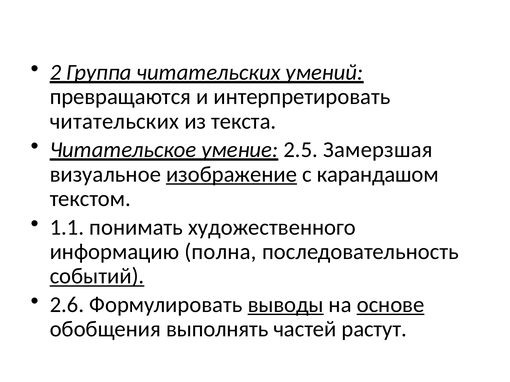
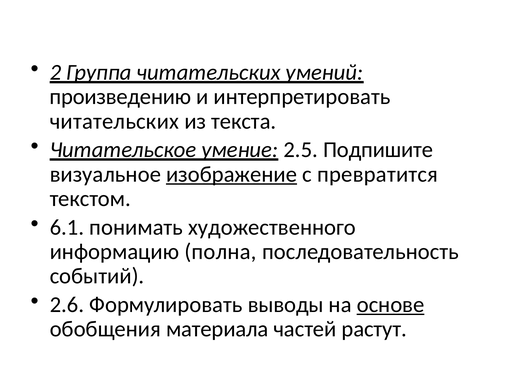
превращаются: превращаются -> произведению
Замерзшая: Замерзшая -> Подпишите
карандашом: карандашом -> превратится
1.1: 1.1 -> 6.1
событий underline: present -> none
выводы underline: present -> none
выполнять: выполнять -> материала
